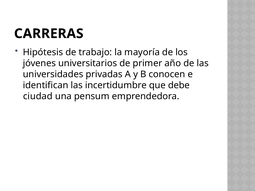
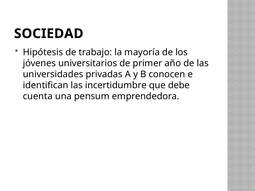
CARRERAS: CARRERAS -> SOCIEDAD
ciudad: ciudad -> cuenta
